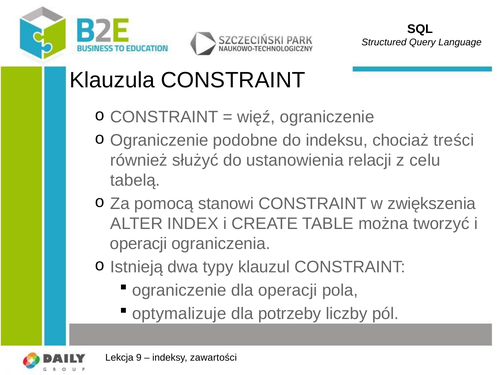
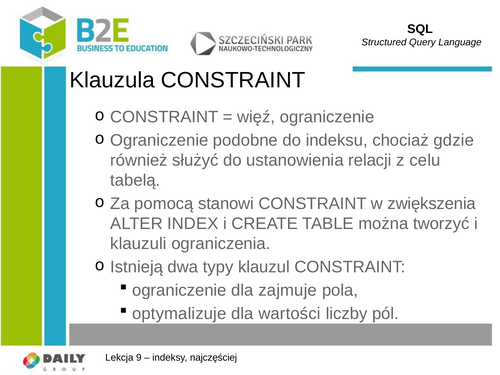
treści: treści -> gdzie
operacji at (139, 244): operacji -> klauzuli
dla operacji: operacji -> zajmuje
potrzeby: potrzeby -> wartości
zawartości: zawartości -> najczęściej
